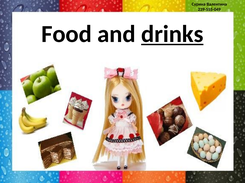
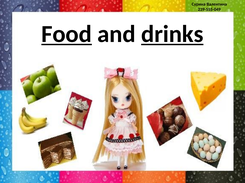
Food underline: none -> present
